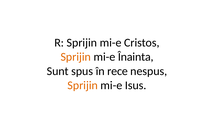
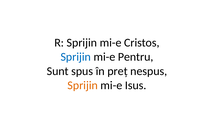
Sprijin at (76, 57) colour: orange -> blue
Înainta: Înainta -> Pentru
rece: rece -> preț
